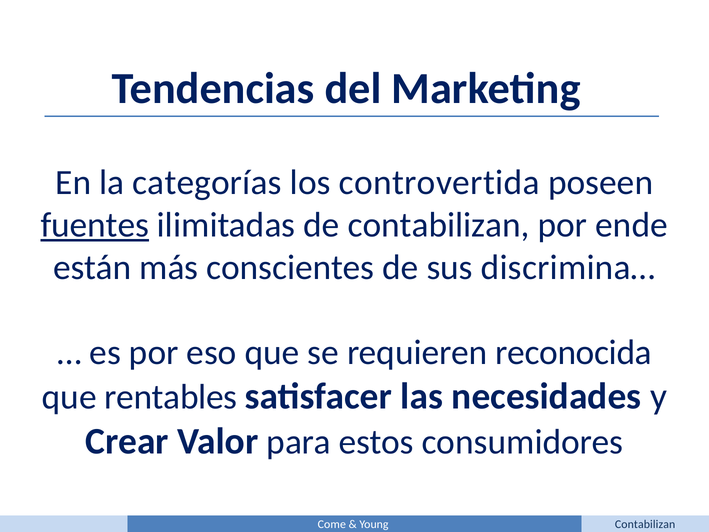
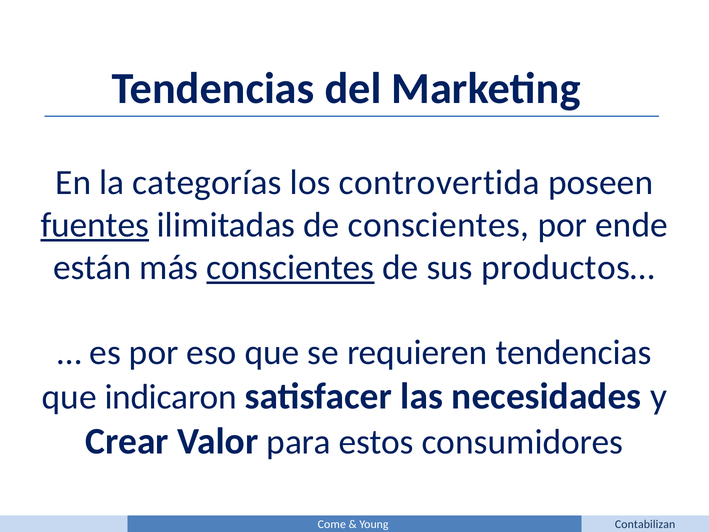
de contabilizan: contabilizan -> conscientes
conscientes at (290, 267) underline: none -> present
discrimina…: discrimina… -> productos…
requieren reconocida: reconocida -> tendencias
rentables: rentables -> indicaron
